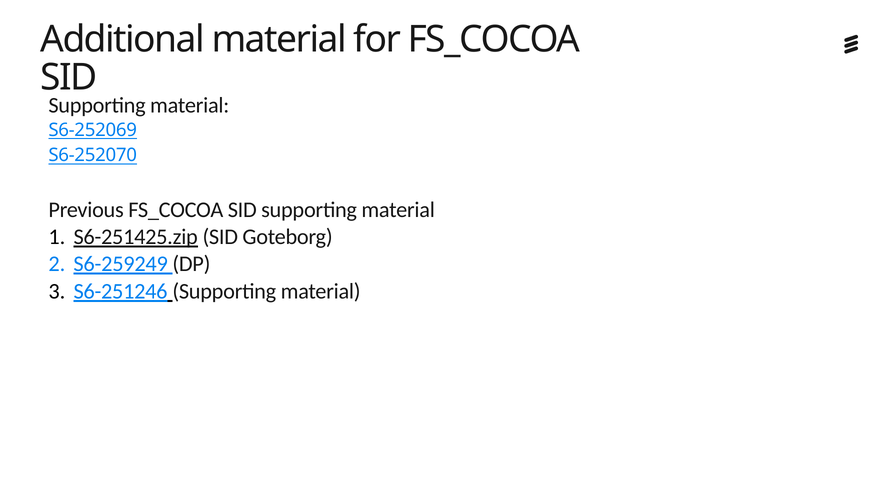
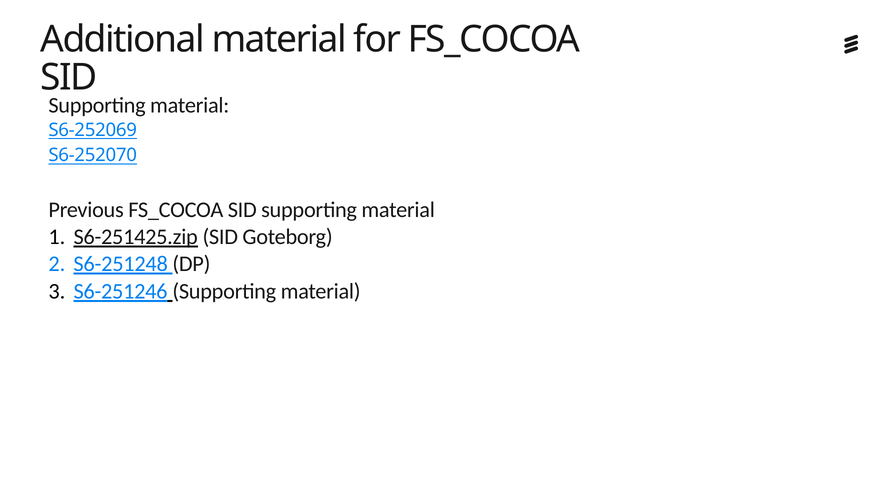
S6-259249: S6-259249 -> S6-251248
